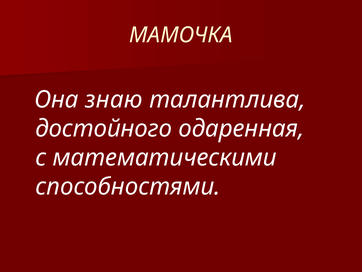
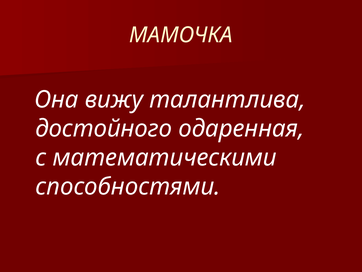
знаю: знаю -> вижу
